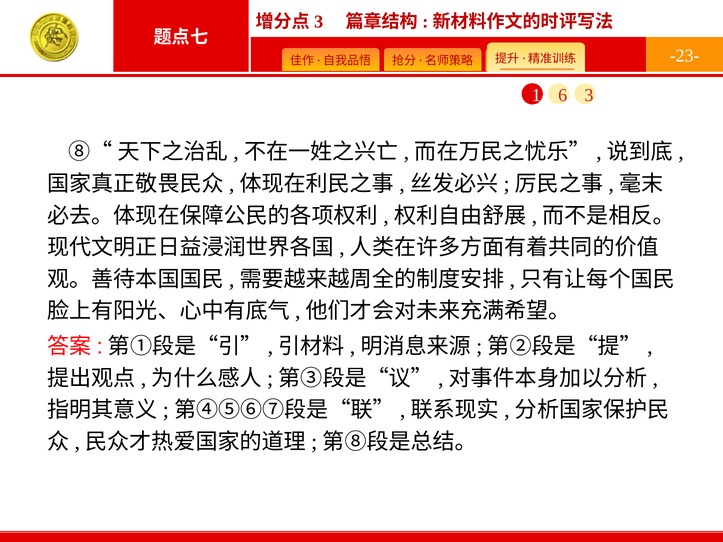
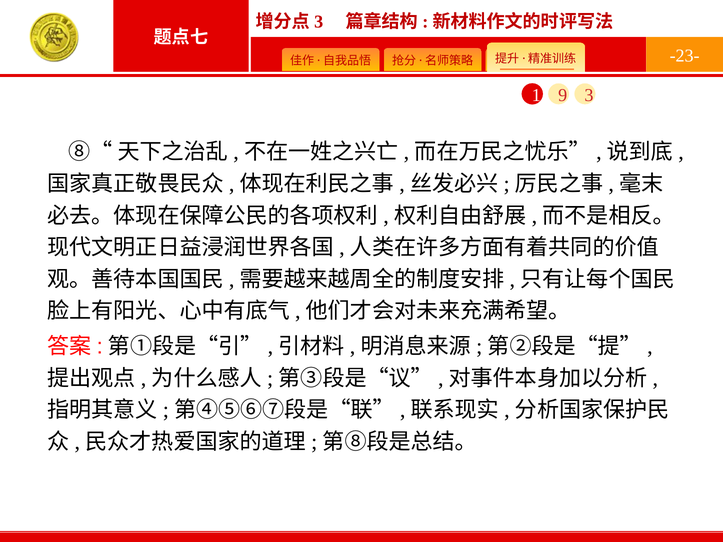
6: 6 -> 9
